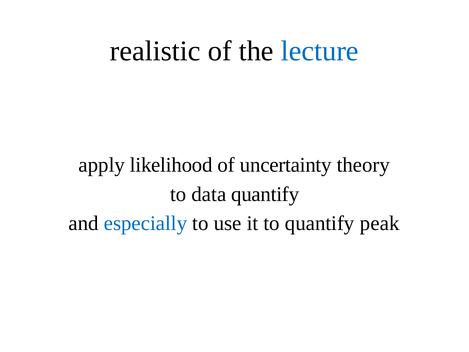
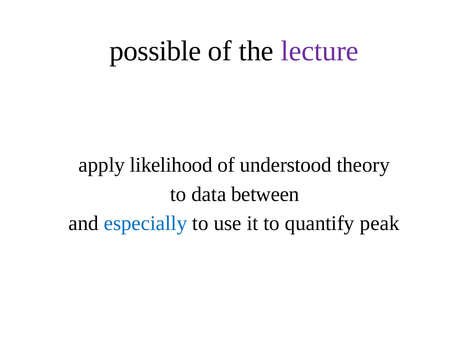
realistic: realistic -> possible
lecture colour: blue -> purple
uncertainty: uncertainty -> understood
data quantify: quantify -> between
